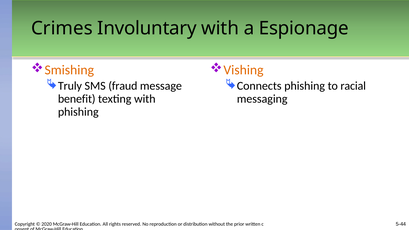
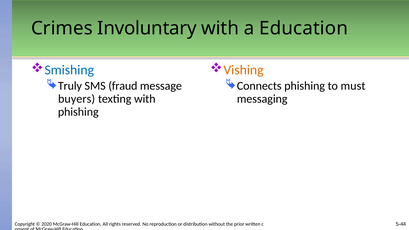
a Espionage: Espionage -> Education
Smishing colour: orange -> blue
racial: racial -> must
benefit: benefit -> buyers
